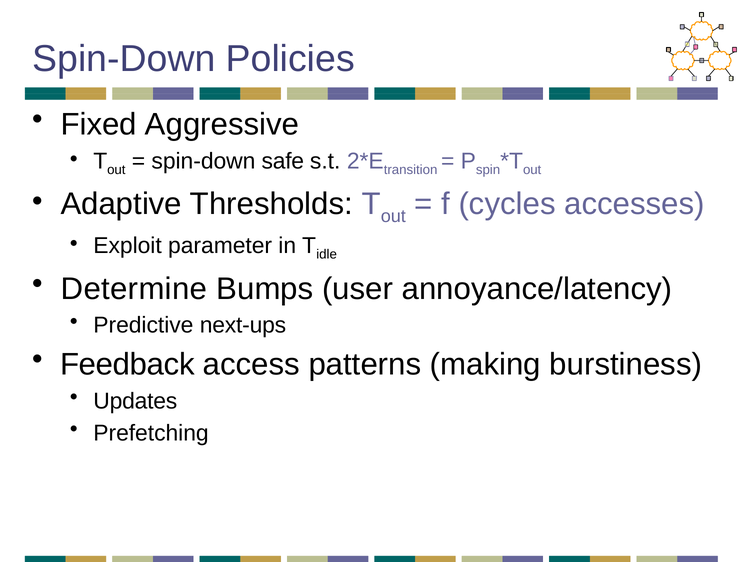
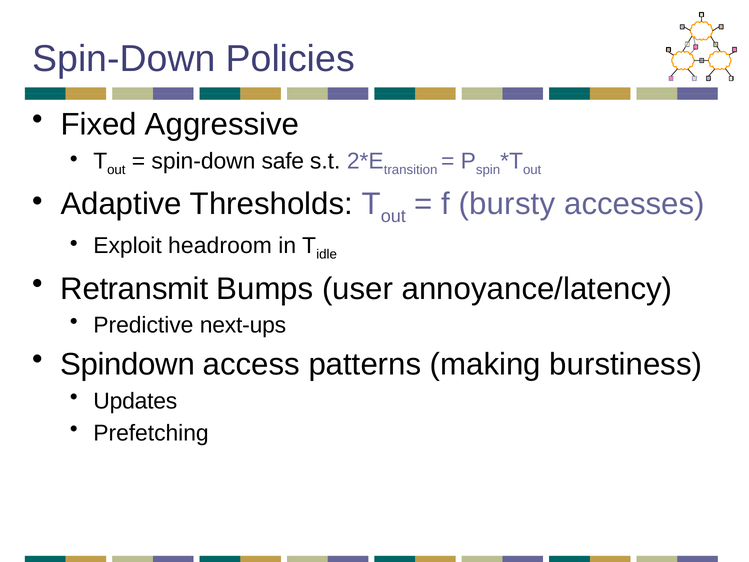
cycles: cycles -> bursty
parameter: parameter -> headroom
Determine: Determine -> Retransmit
Feedback: Feedback -> Spindown
